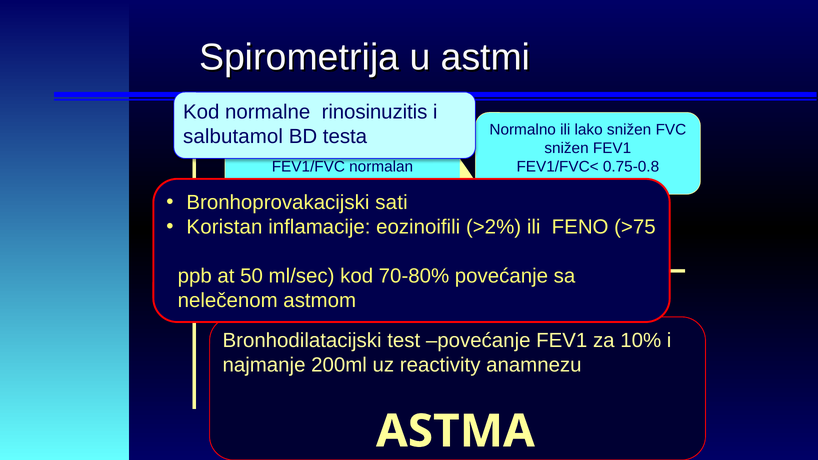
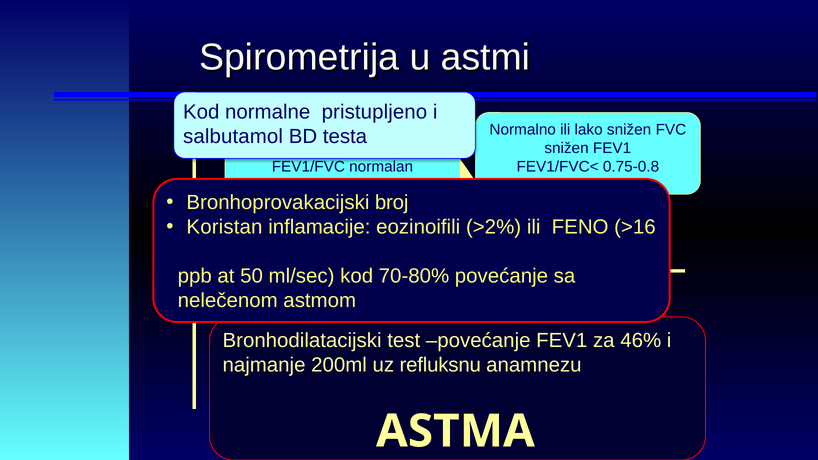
rinosinuzitis: rinosinuzitis -> pristupljeno
sati: sati -> broj
>75: >75 -> >16
10%: 10% -> 46%
reactivity: reactivity -> refluksnu
